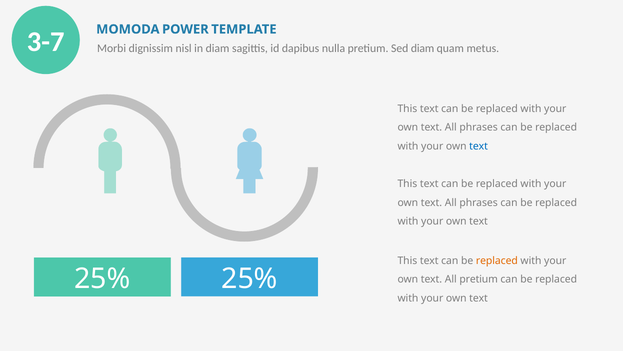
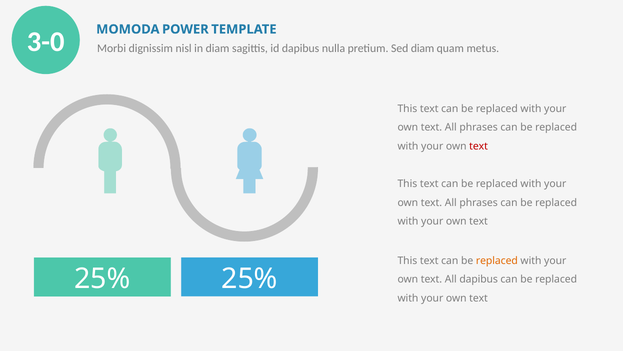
3-7: 3-7 -> 3-0
text at (479, 146) colour: blue -> red
All pretium: pretium -> dapibus
